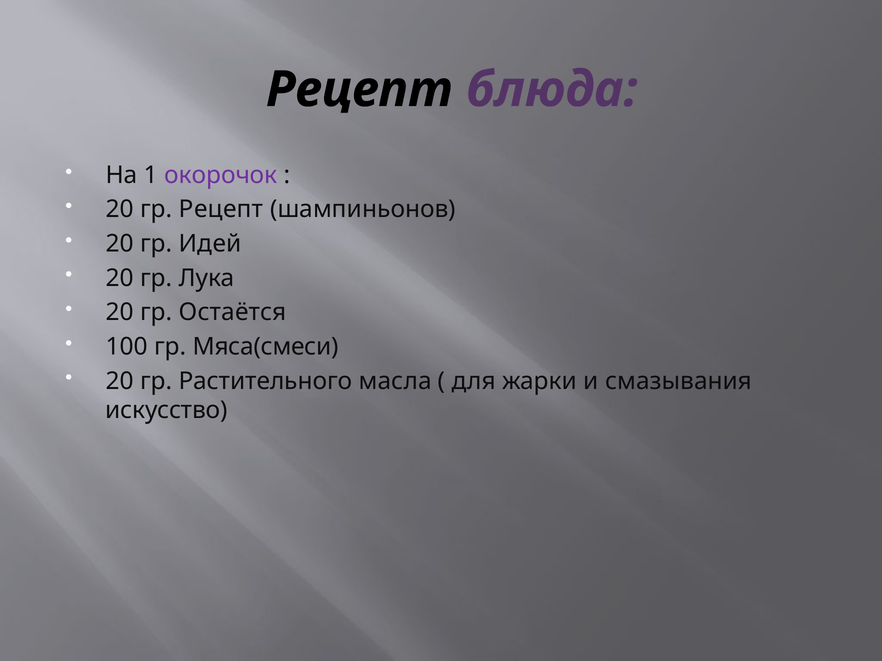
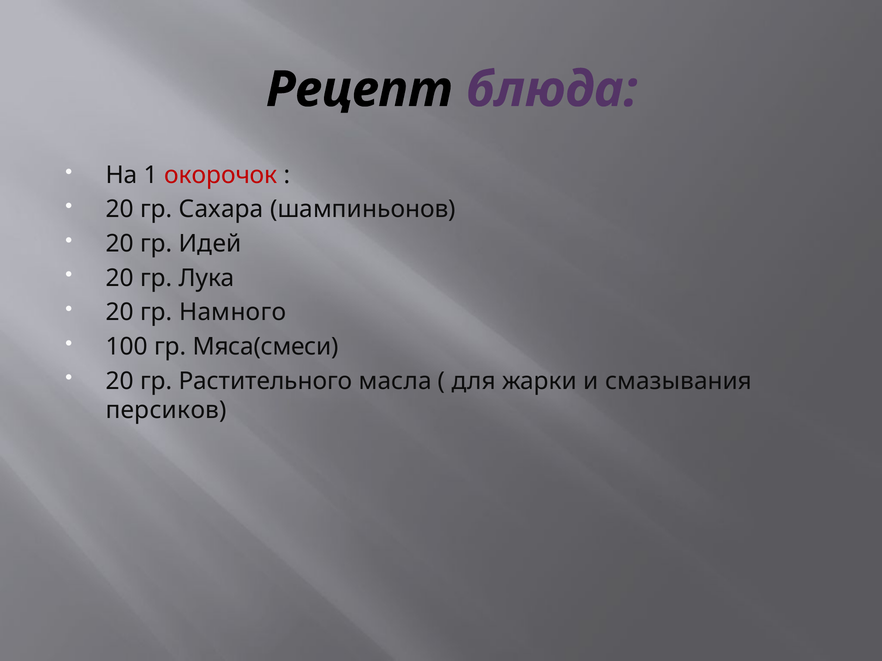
окорочок colour: purple -> red
гр Рецепт: Рецепт -> Сахара
Остаётся: Остаётся -> Намного
искусство: искусство -> персиков
